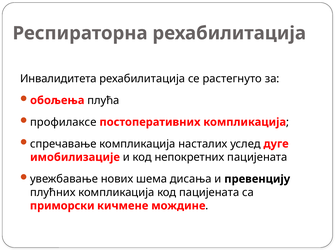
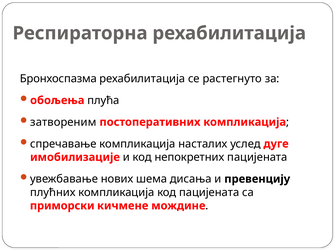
Инвалидитета: Инвалидитета -> Бронхоспазма
профилаксе: профилаксе -> затвореним
